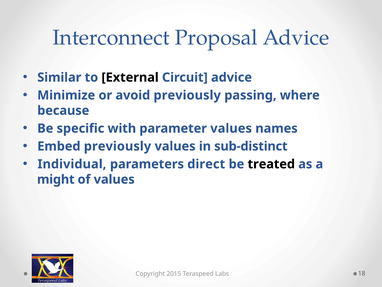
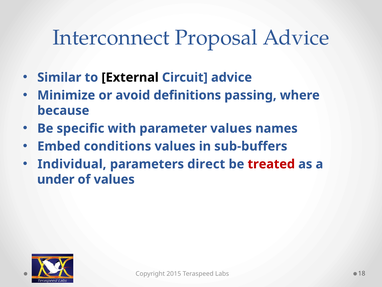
avoid previously: previously -> definitions
Embed previously: previously -> conditions
sub-distinct: sub-distinct -> sub-buffers
treated colour: black -> red
might: might -> under
